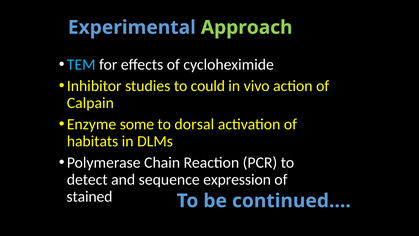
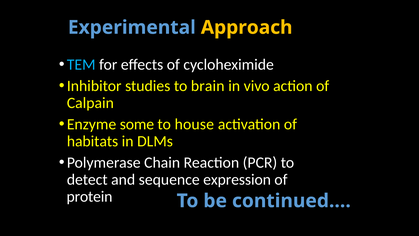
Approach colour: light green -> yellow
could: could -> brain
dorsal: dorsal -> house
stained: stained -> protein
